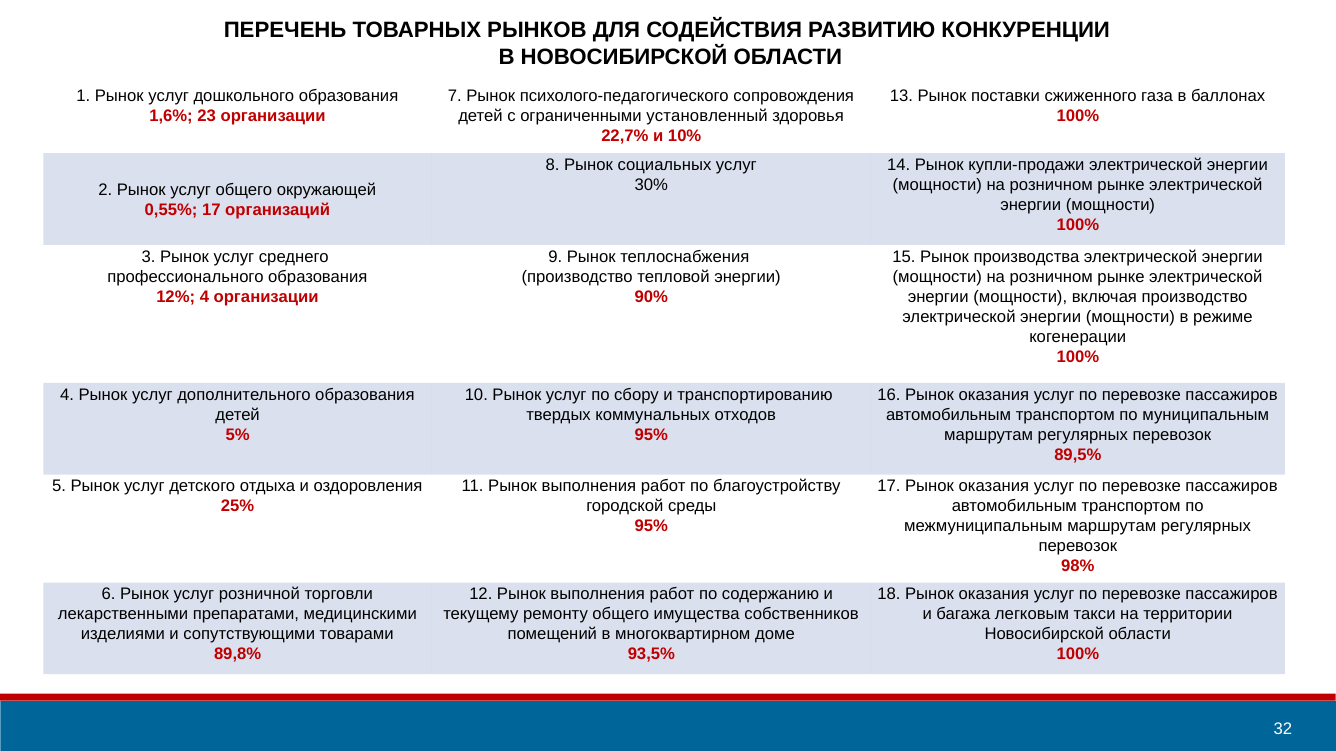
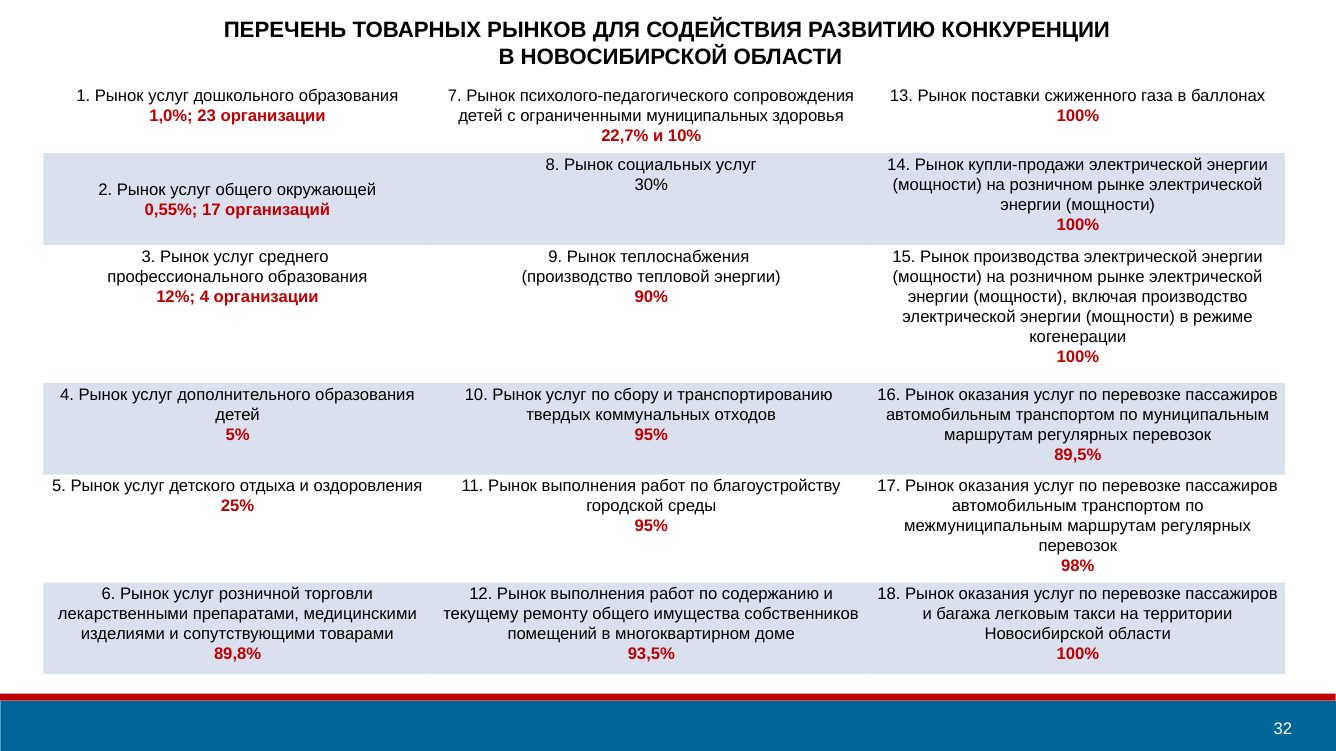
1,6%: 1,6% -> 1,0%
установленный: установленный -> муниципальных
